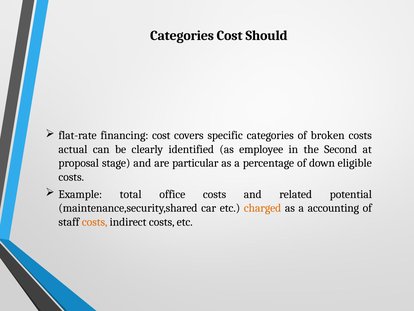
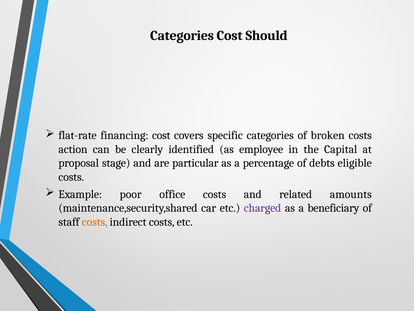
actual: actual -> action
Second: Second -> Capital
down: down -> debts
total: total -> poor
potential: potential -> amounts
charged colour: orange -> purple
accounting: accounting -> beneficiary
